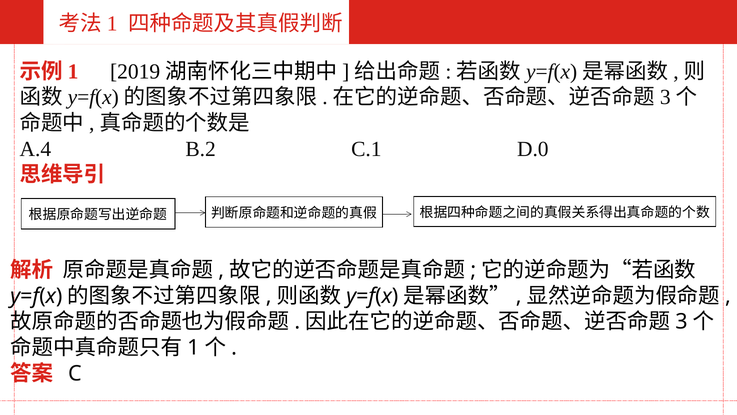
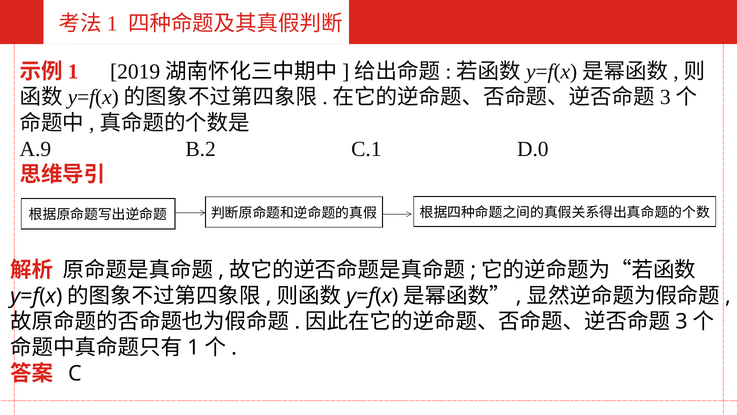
A.4: A.4 -> A.9
